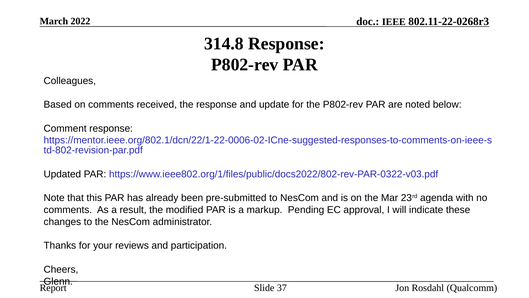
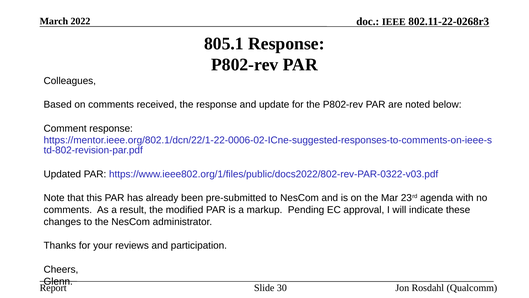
314.8: 314.8 -> 805.1
37: 37 -> 30
